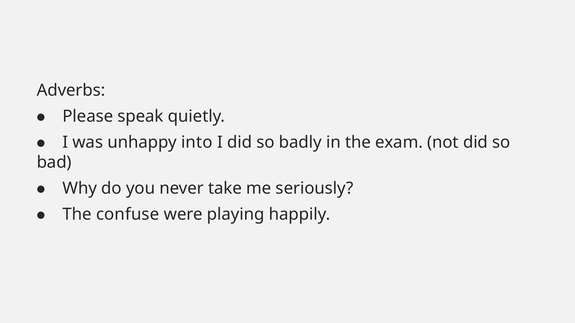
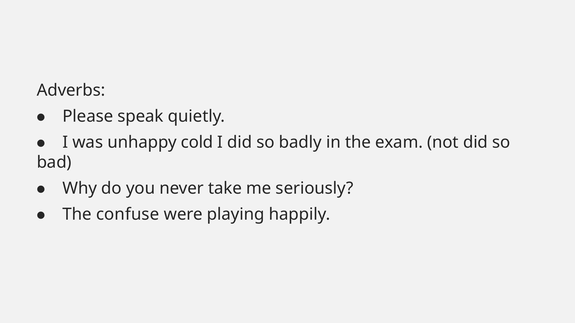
into: into -> cold
